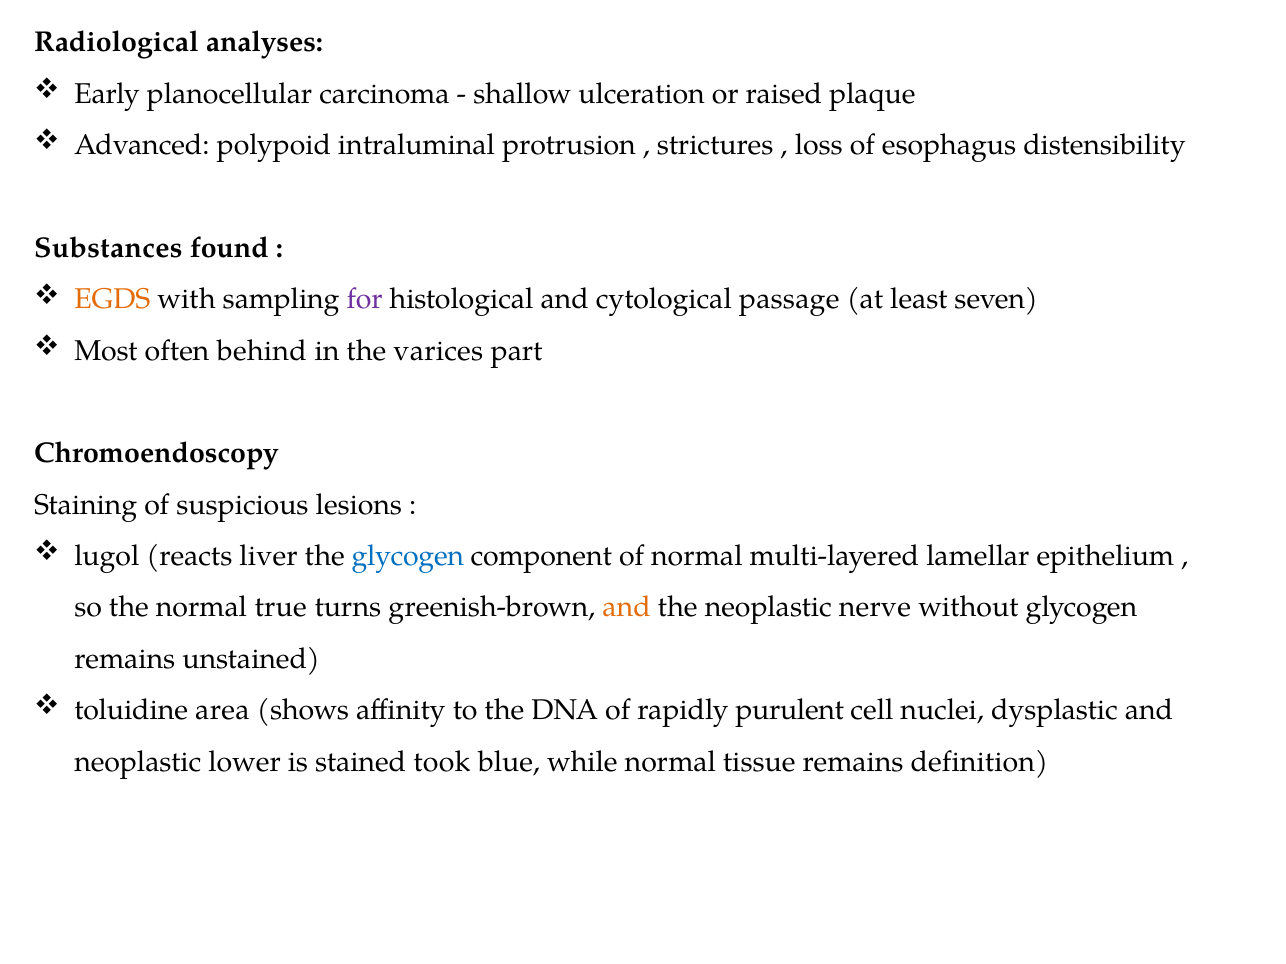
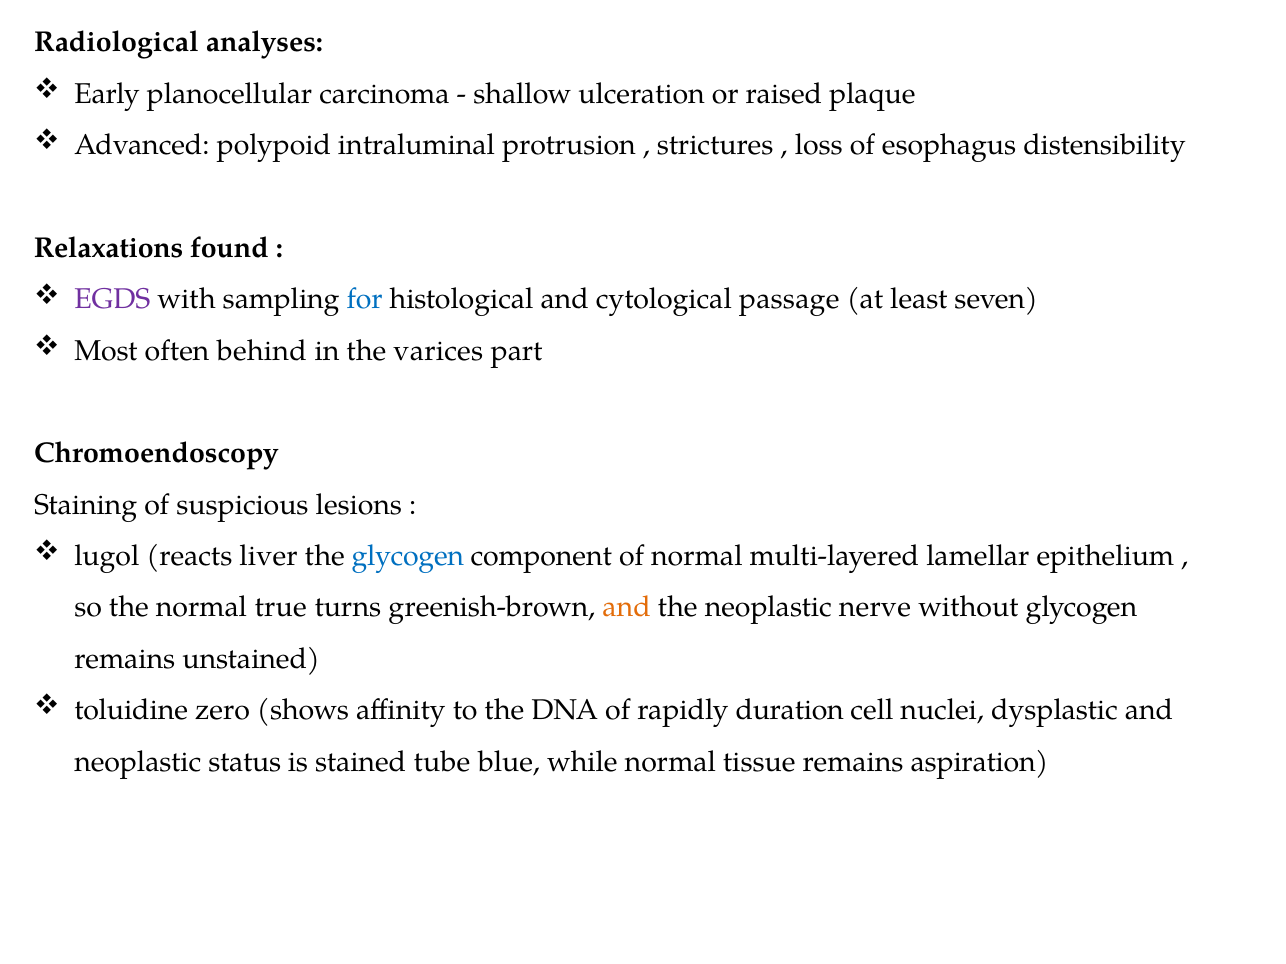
Substances: Substances -> Relaxations
EGDS colour: orange -> purple
for colour: purple -> blue
area: area -> zero
purulent: purulent -> duration
lower: lower -> status
took: took -> tube
definition: definition -> aspiration
